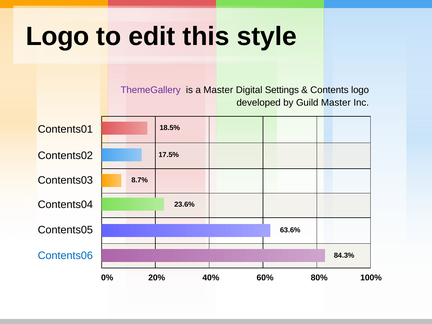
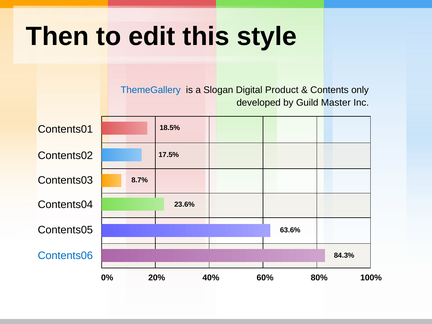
Logo at (58, 36): Logo -> Then
ThemeGallery colour: purple -> blue
a Master: Master -> Slogan
Settings: Settings -> Product
Contents logo: logo -> only
